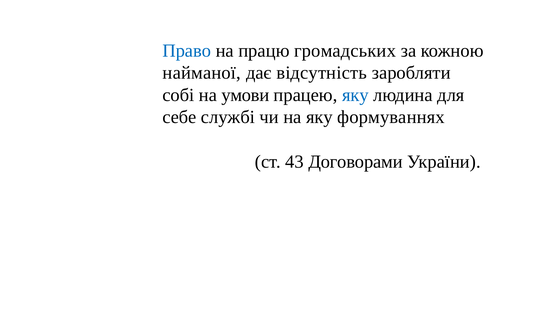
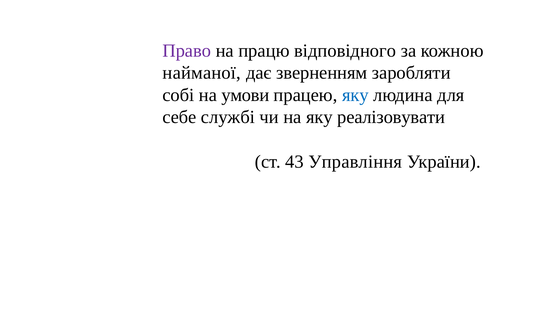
Право colour: blue -> purple
громадських: громадських -> відповідного
відсутність: відсутність -> зверненням
формуваннях: формуваннях -> реалізовувати
Договорами: Договорами -> Управління
